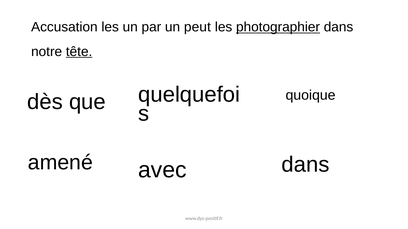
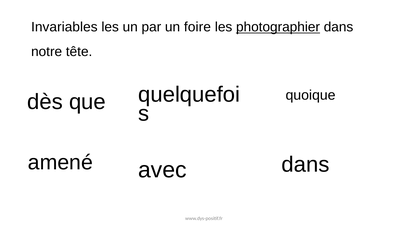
Accusation: Accusation -> Invariables
peut: peut -> foire
tête underline: present -> none
